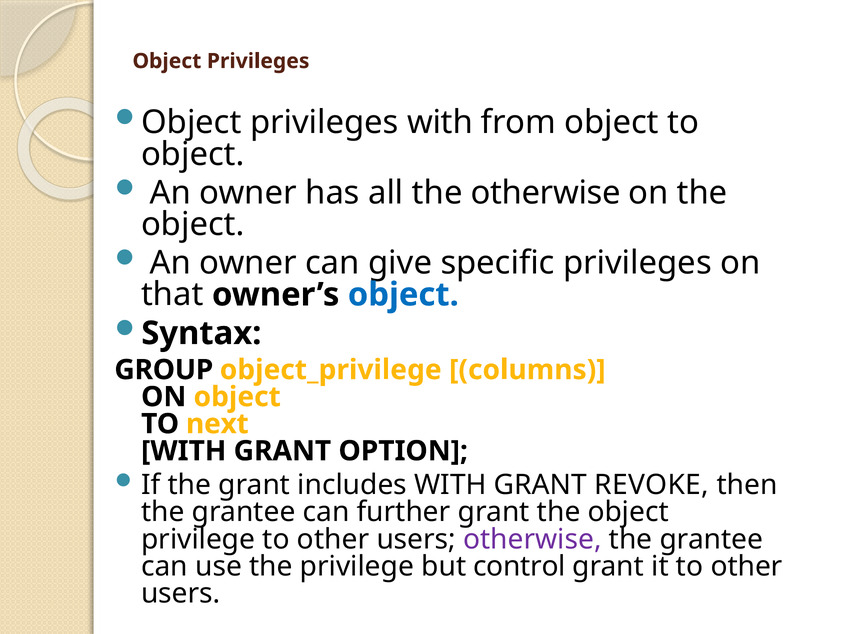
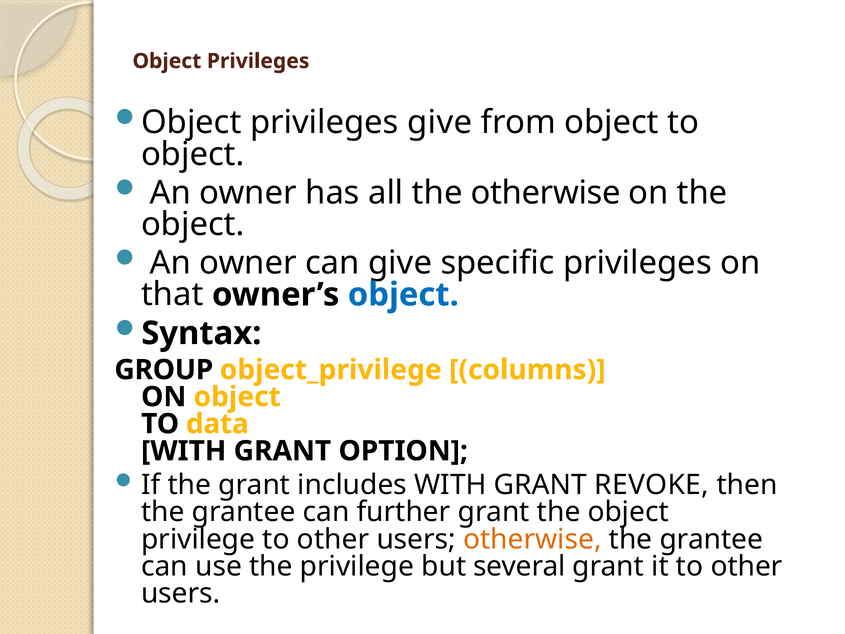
privileges with: with -> give
next: next -> data
otherwise at (532, 539) colour: purple -> orange
control: control -> several
